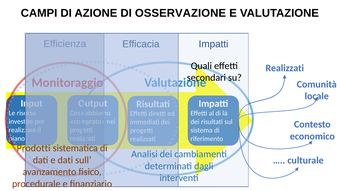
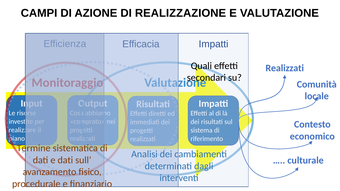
OSSERVAZIONE: OSSERVAZIONE -> REALIZZAZIONE
Prodotti: Prodotti -> Termine
